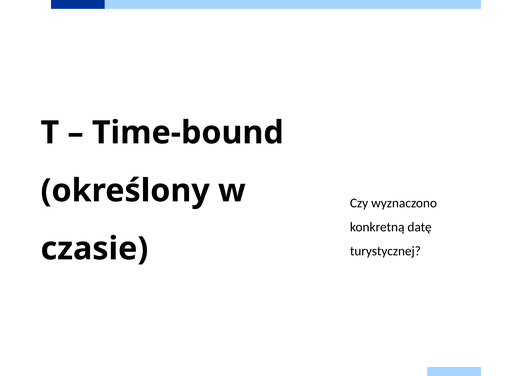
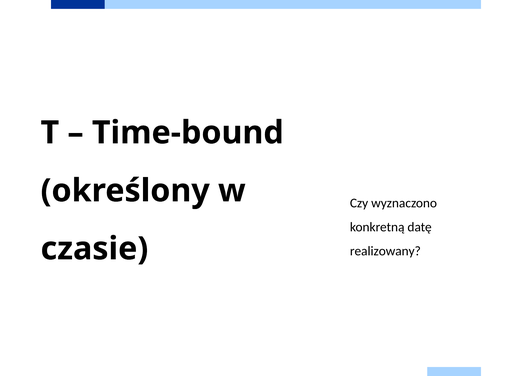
turystycznej: turystycznej -> realizowany
